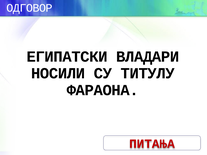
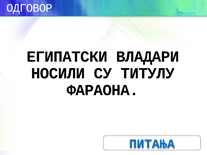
ПИТАЊА colour: red -> blue
